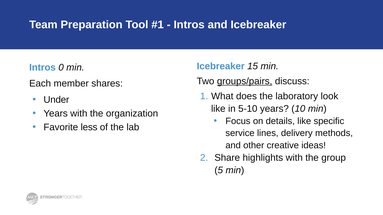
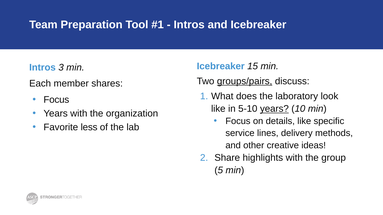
0: 0 -> 3
Under at (56, 100): Under -> Focus
years at (274, 109) underline: none -> present
